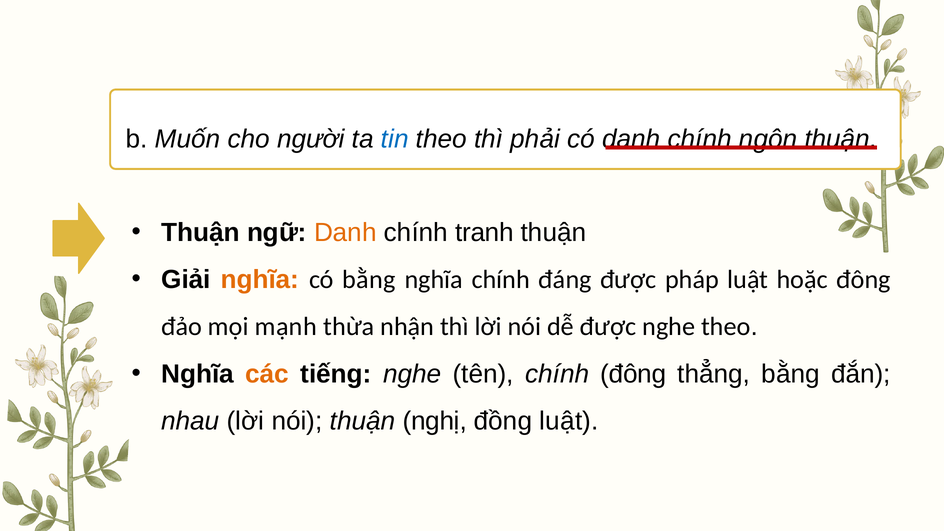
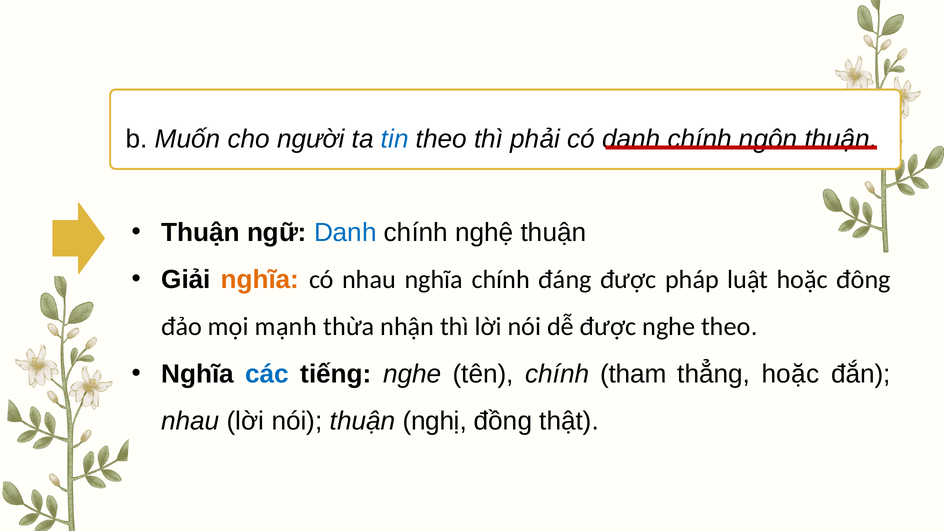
Danh at (345, 232) colour: orange -> blue
tranh: tranh -> nghệ
có bằng: bằng -> nhau
các colour: orange -> blue
chính đông: đông -> tham
thẳng bằng: bằng -> hoặc
đồng luật: luật -> thật
